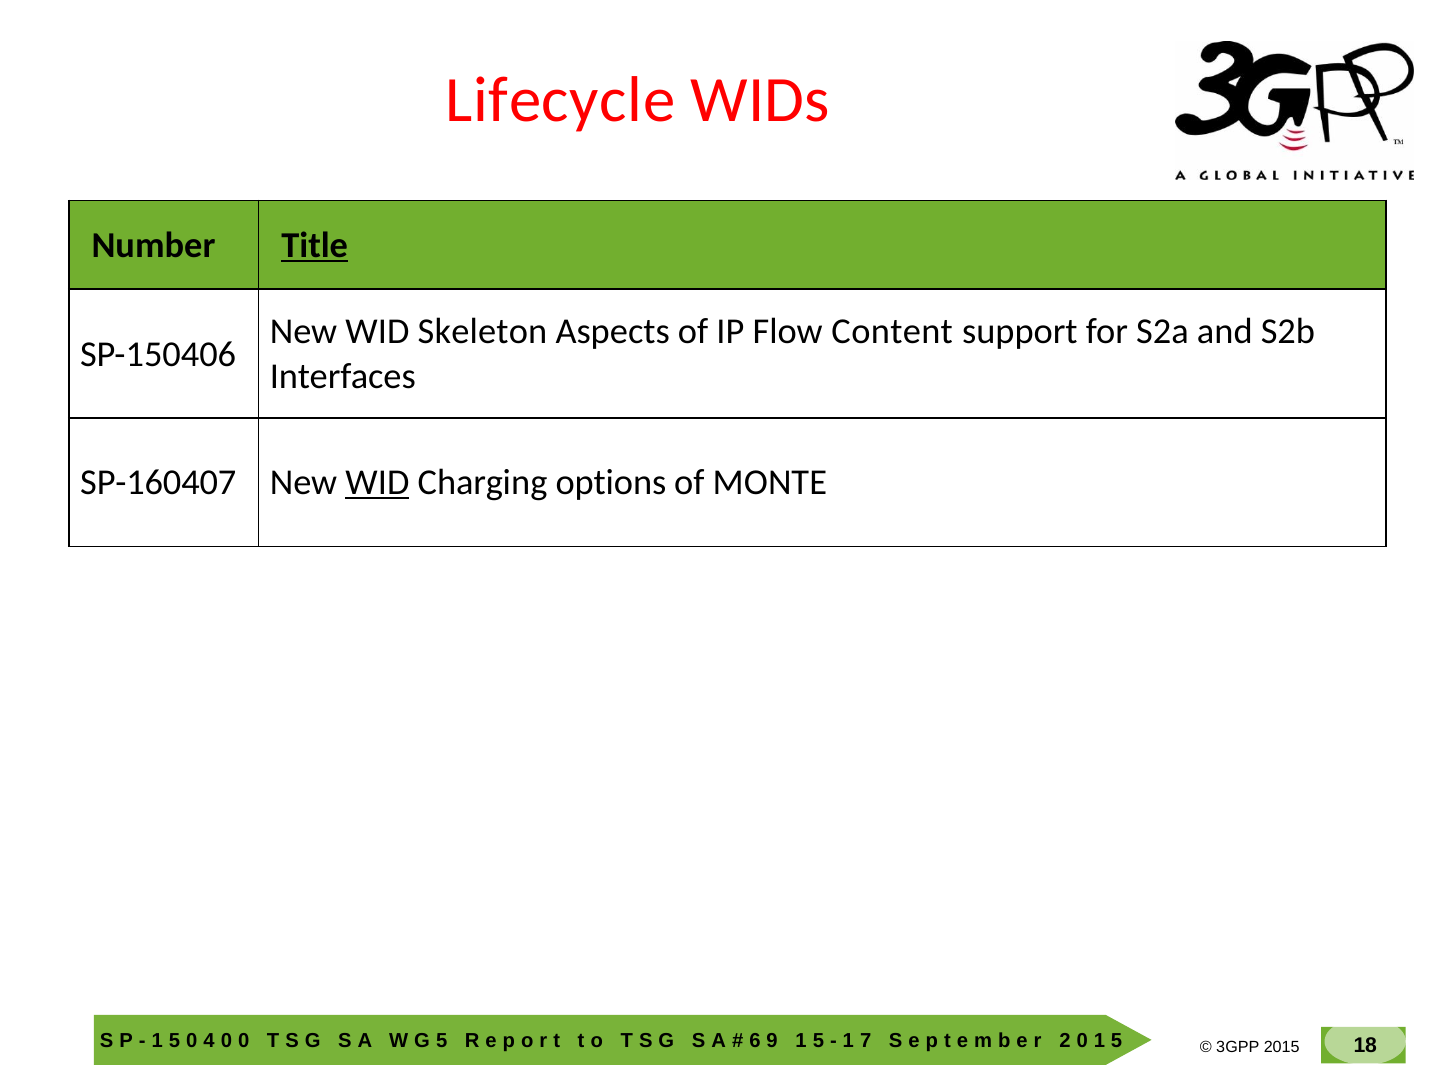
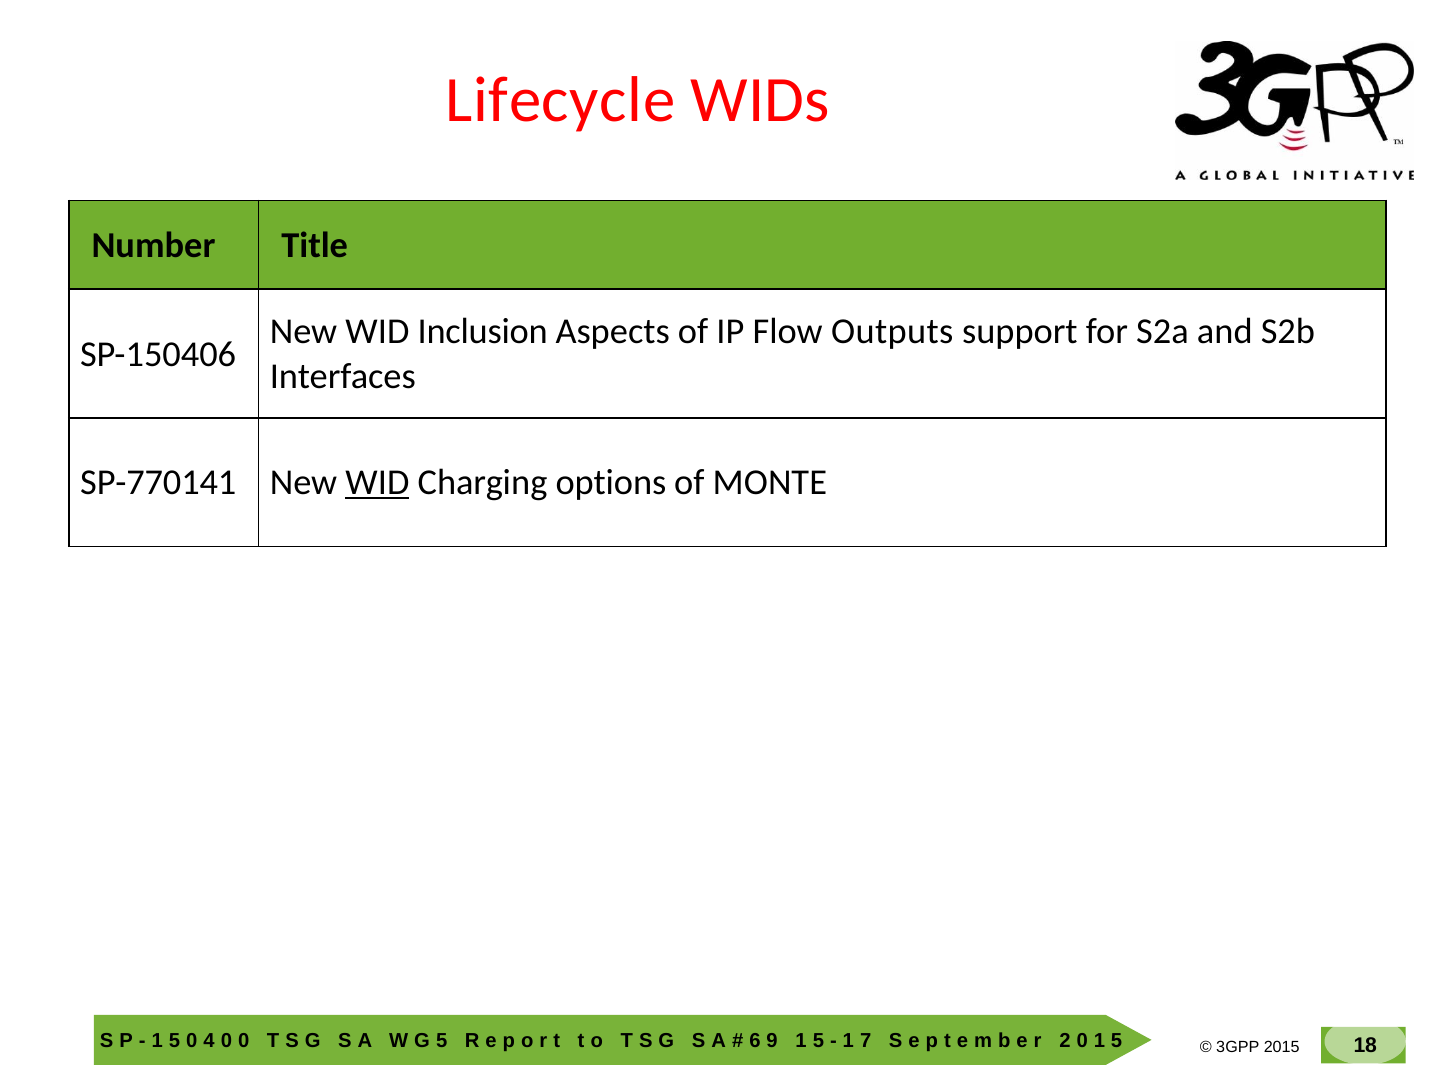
Title underline: present -> none
Skeleton: Skeleton -> Inclusion
Content: Content -> Outputs
SP-160407: SP-160407 -> SP-770141
